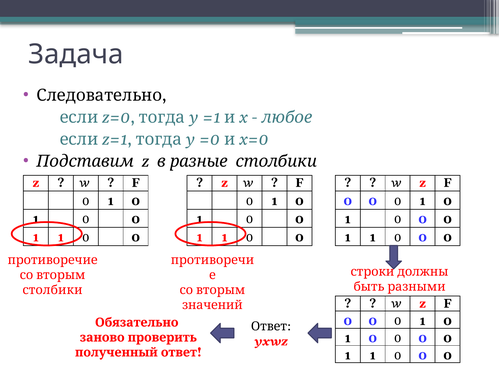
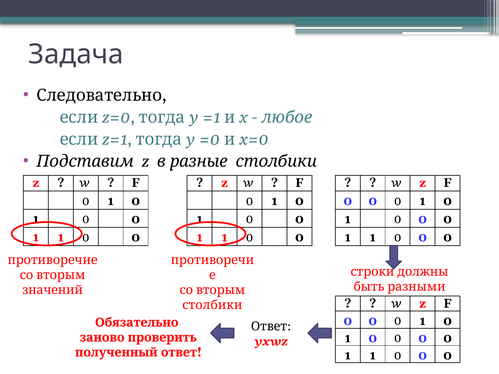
столбики at (53, 290): столбики -> значений
значений at (212, 305): значений -> столбики
